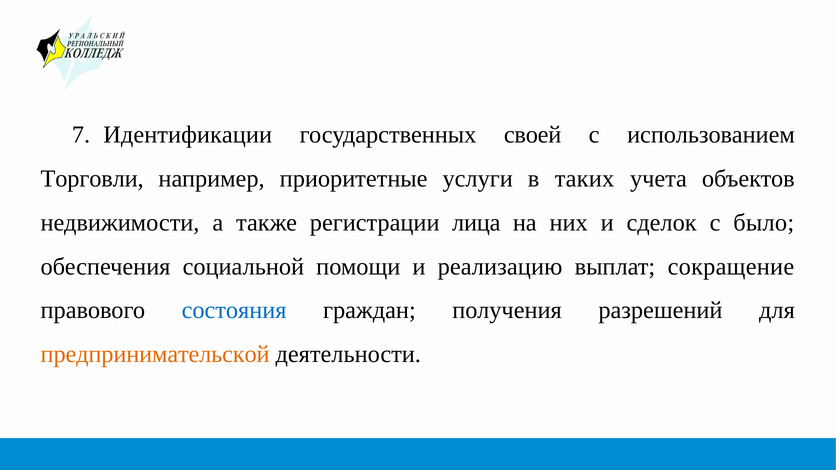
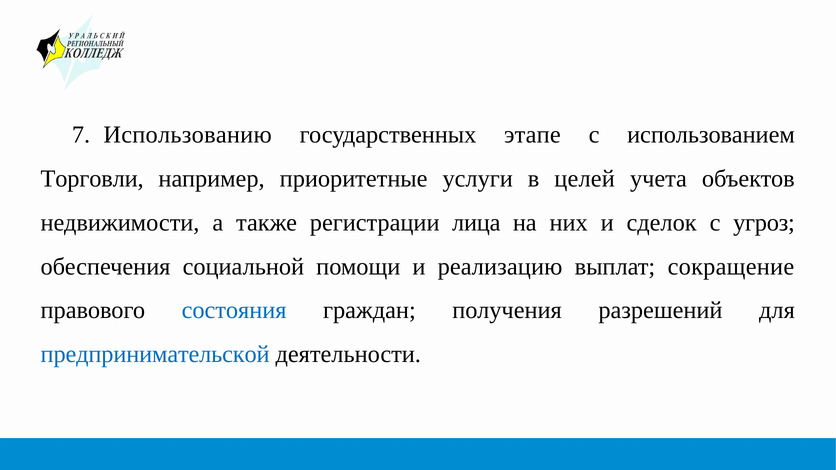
Идентификации: Идентификации -> Использованию
своей: своей -> этапе
таких: таких -> целей
было: было -> угроз
предпринимательской colour: orange -> blue
